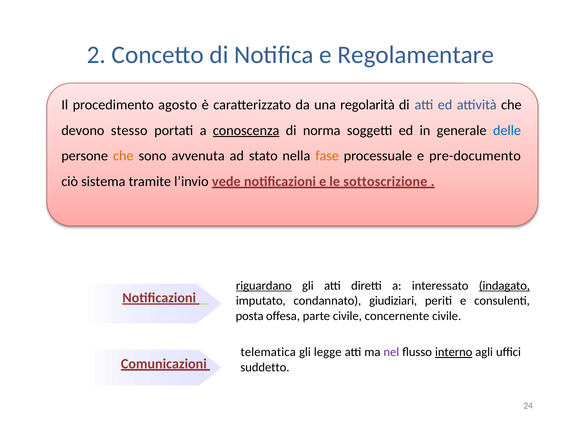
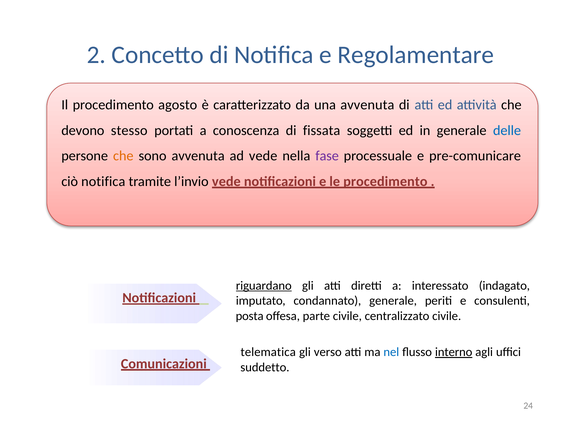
una regolarità: regolarità -> avvenuta
conoscenza underline: present -> none
norma: norma -> fissata
ad stato: stato -> vede
fase colour: orange -> purple
pre-documento: pre-documento -> pre-comunicare
ciò sistema: sistema -> notifica
le sottoscrizione: sottoscrizione -> procedimento
indagato underline: present -> none
condannato giudiziari: giudiziari -> generale
concernente: concernente -> centralizzato
legge: legge -> verso
nel colour: purple -> blue
